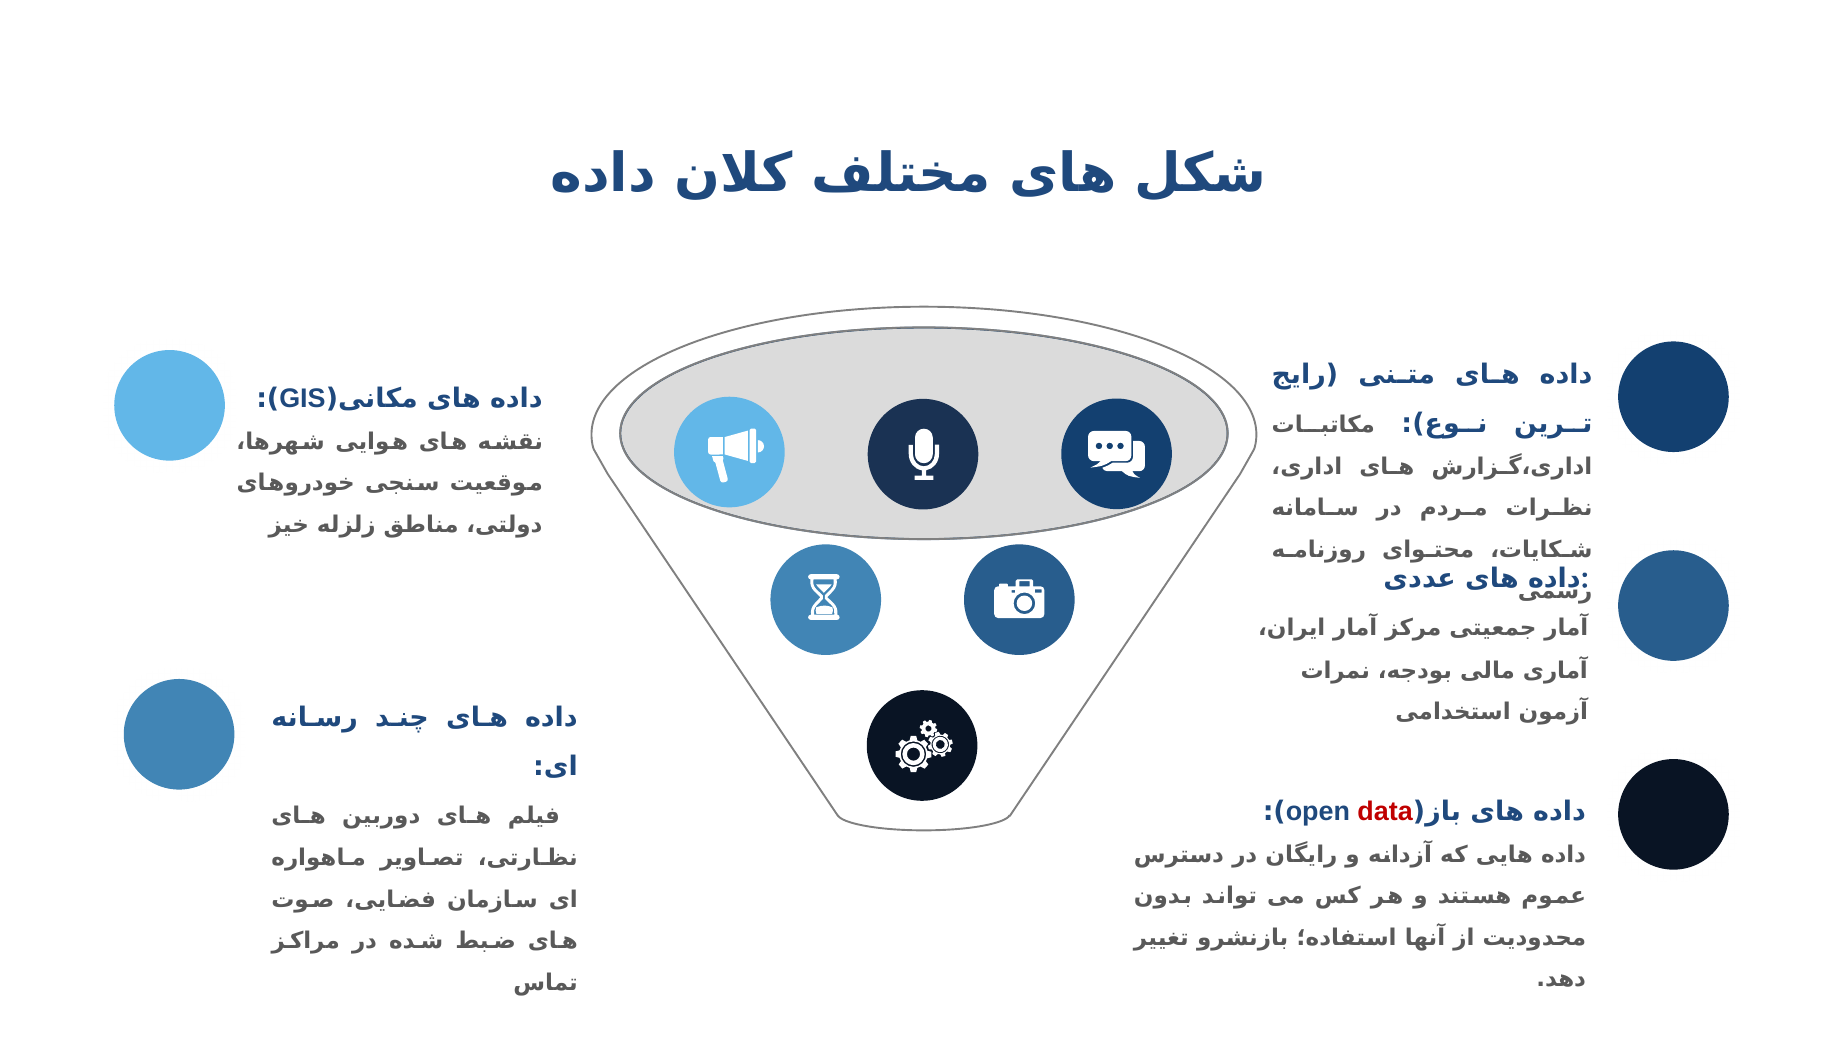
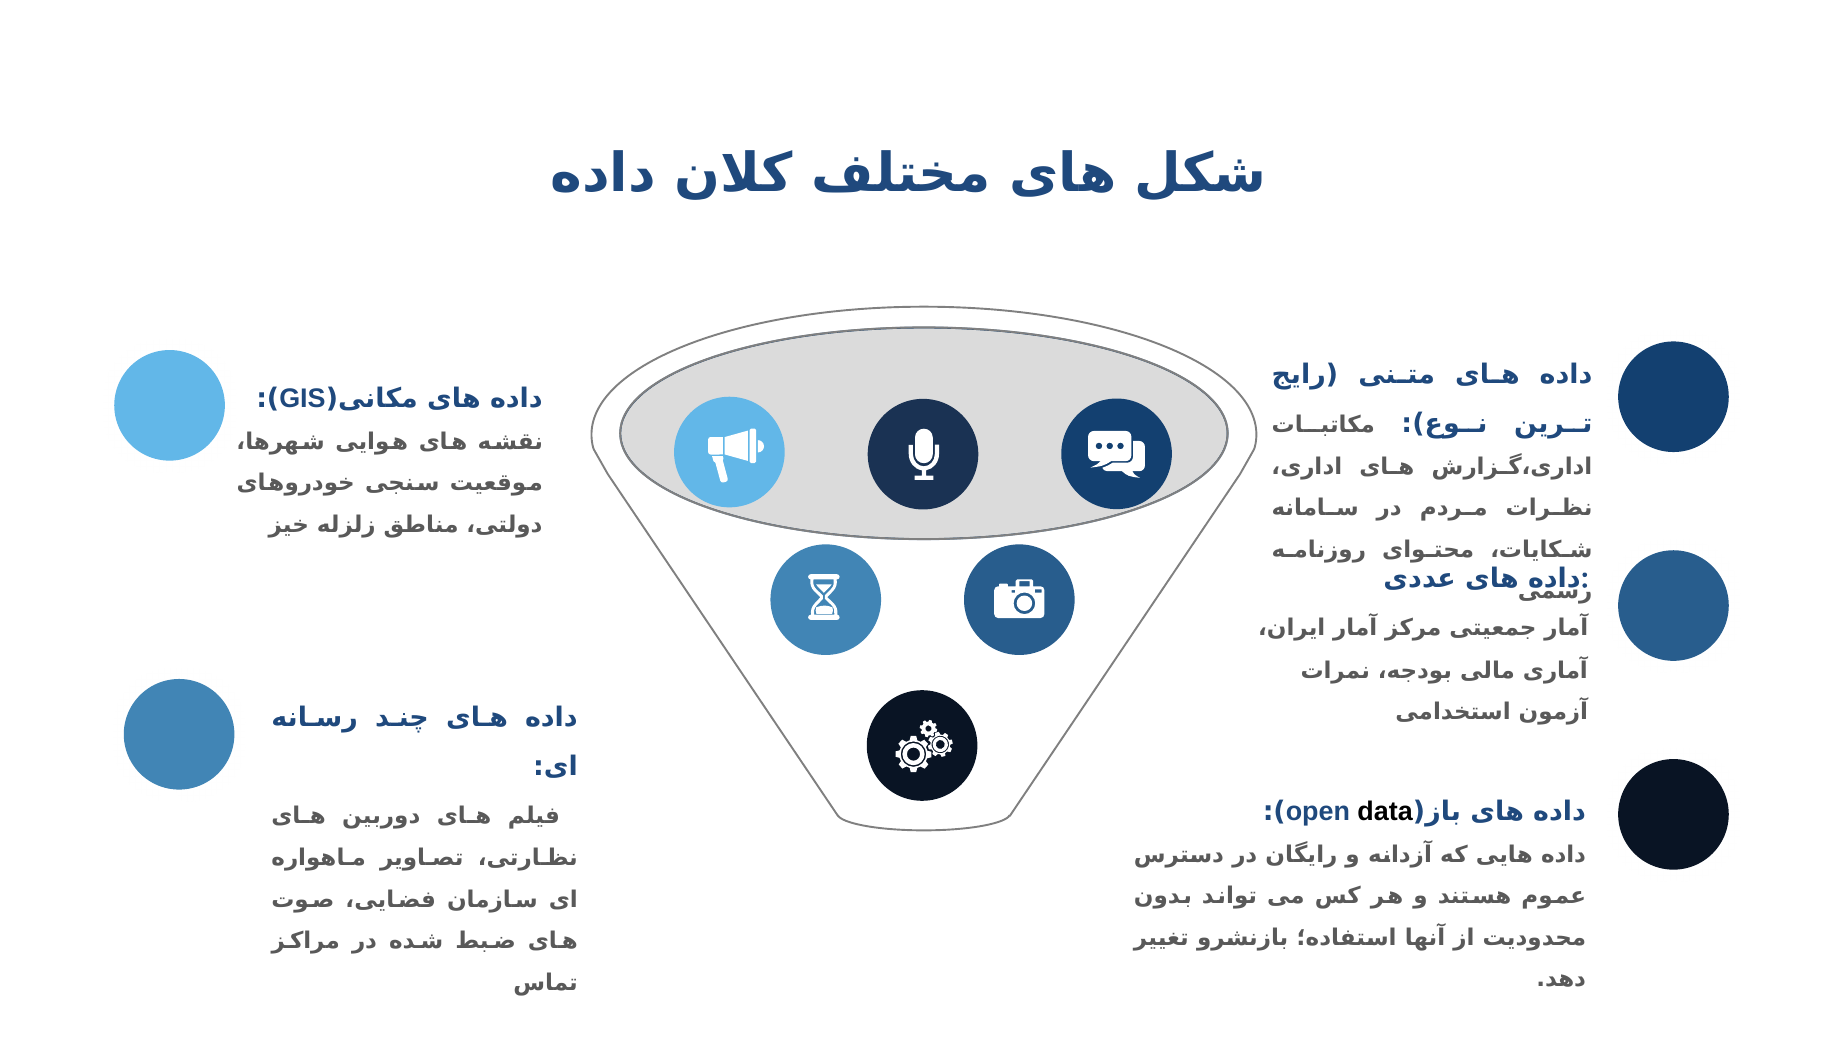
data colour: red -> black
